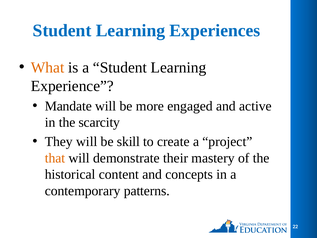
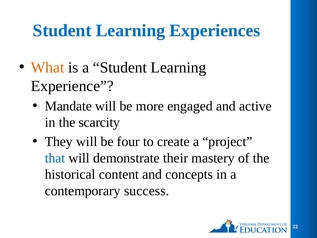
skill: skill -> four
that colour: orange -> blue
patterns: patterns -> success
